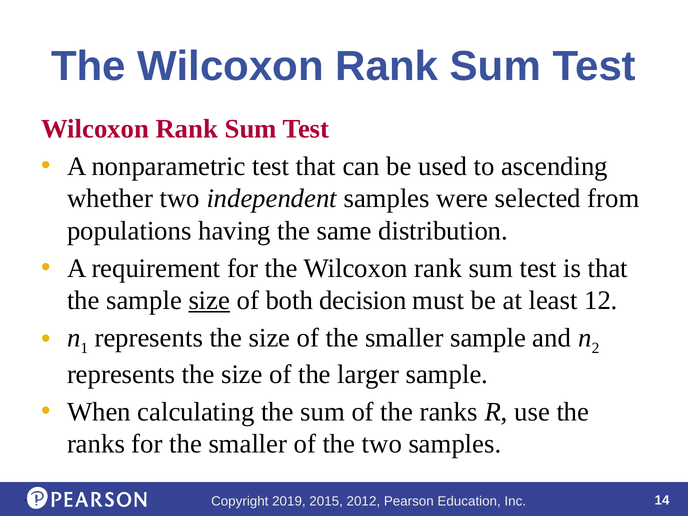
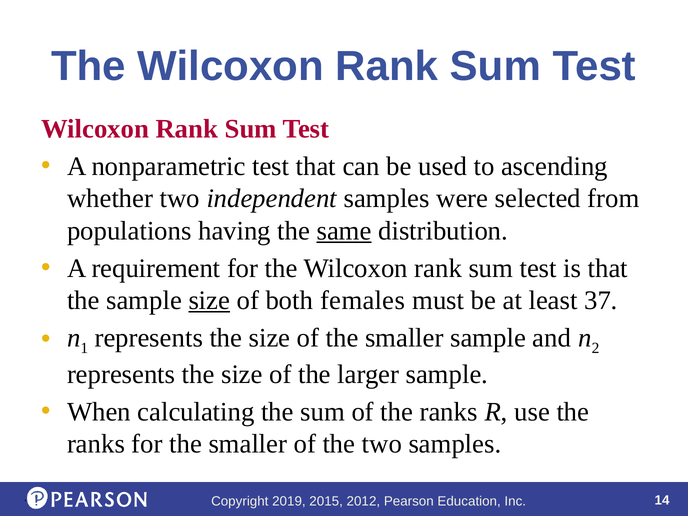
same underline: none -> present
decision: decision -> females
12: 12 -> 37
